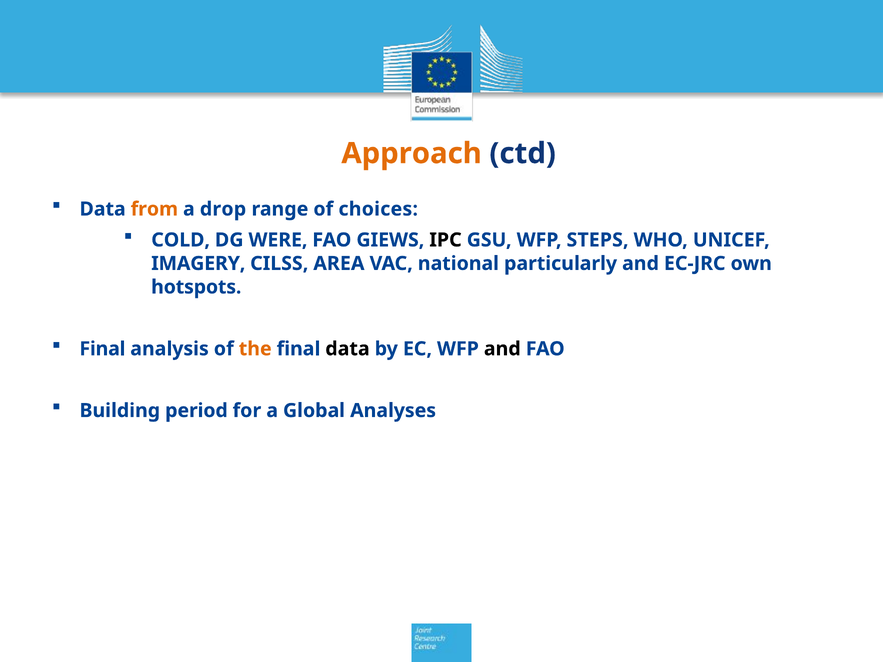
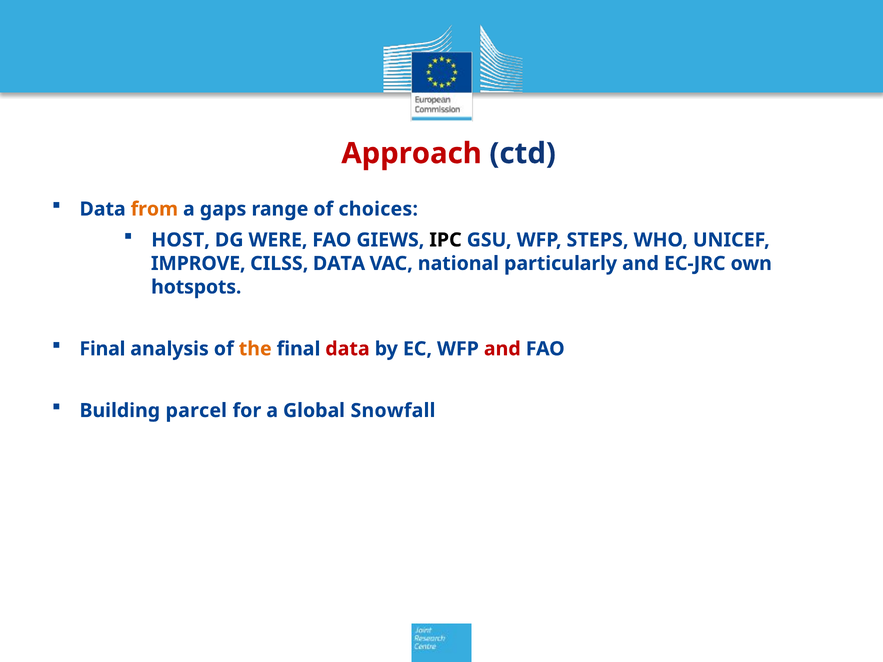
Approach colour: orange -> red
drop: drop -> gaps
COLD: COLD -> HOST
IMAGERY: IMAGERY -> IMPROVE
CILSS AREA: AREA -> DATA
data at (347, 349) colour: black -> red
and at (502, 349) colour: black -> red
period: period -> parcel
Analyses: Analyses -> Snowfall
